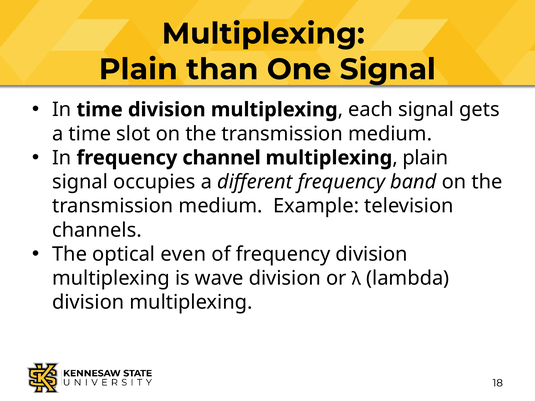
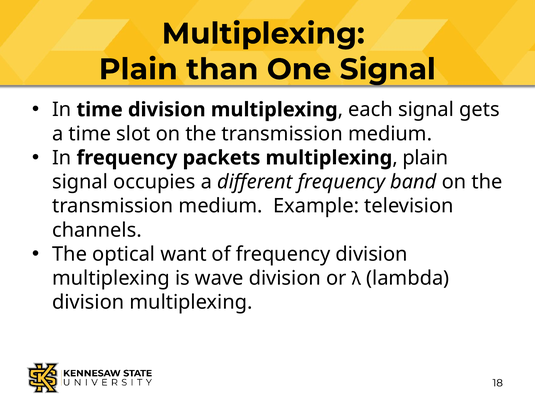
channel: channel -> packets
even: even -> want
